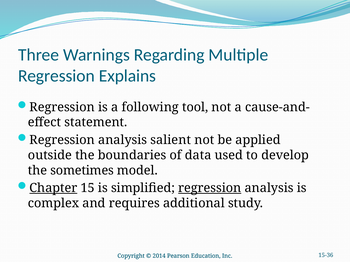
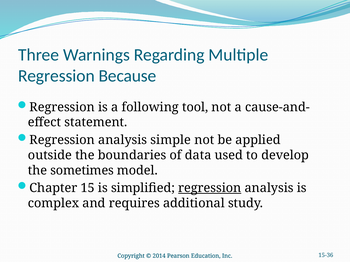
Explains: Explains -> Because
salient: salient -> simple
Chapter underline: present -> none
